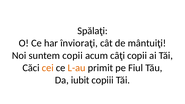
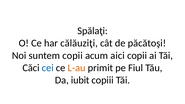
învioraţi: învioraţi -> călăuziţi
mântuiţi: mântuiţi -> păcătoşi
câţi: câţi -> aici
cei colour: orange -> blue
